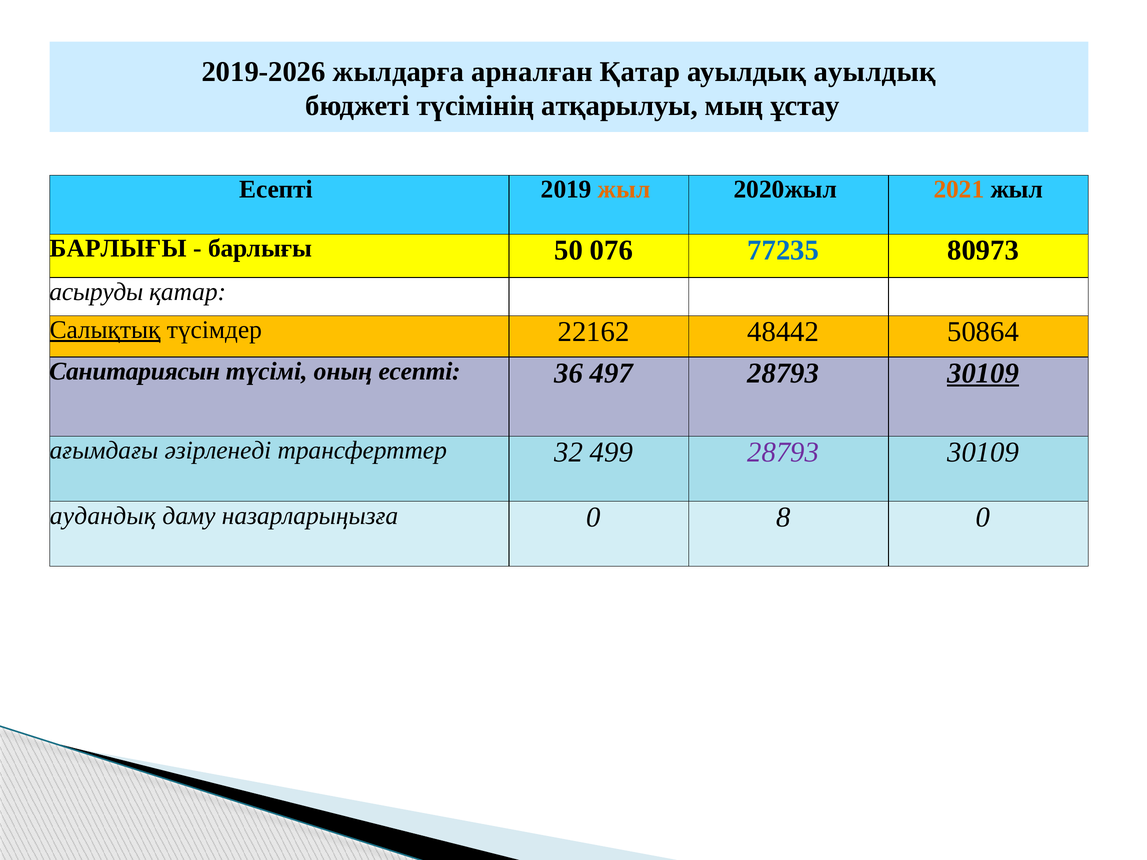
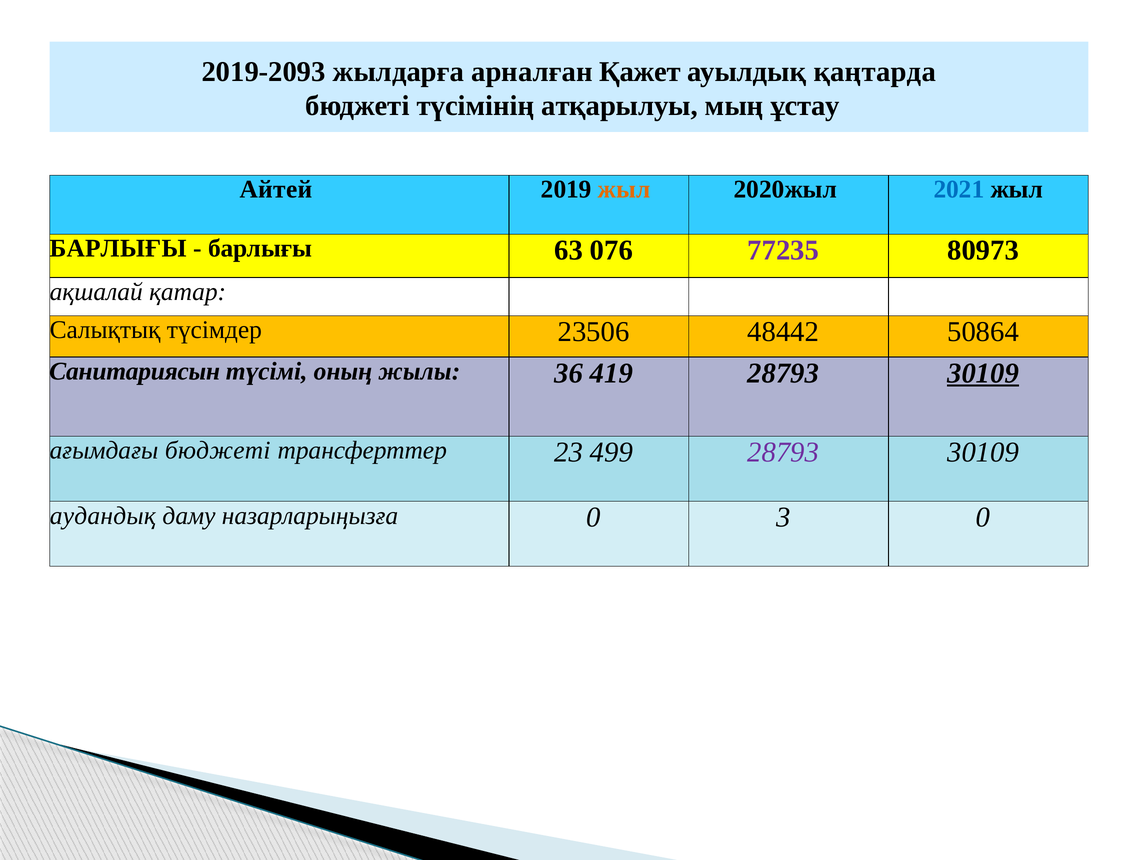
2019-2026: 2019-2026 -> 2019-2093
арналған Қатар: Қатар -> Қажет
ауылдық ауылдық: ауылдық -> қаңтарда
Есепті at (276, 190): Есепті -> Айтей
2021 colour: orange -> blue
50: 50 -> 63
77235 colour: blue -> purple
асыруды: асыруды -> ақшалай
Салықтық underline: present -> none
22162: 22162 -> 23506
оның есепті: есепті -> жылы
497: 497 -> 419
ағымдағы әзірленеді: әзірленеді -> бюджеті
32: 32 -> 23
8: 8 -> 3
